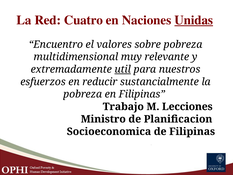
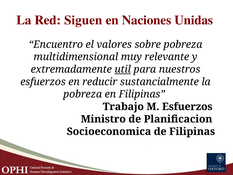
Cuatro: Cuatro -> Siguen
Unidas underline: present -> none
M Lecciones: Lecciones -> Esfuerzos
